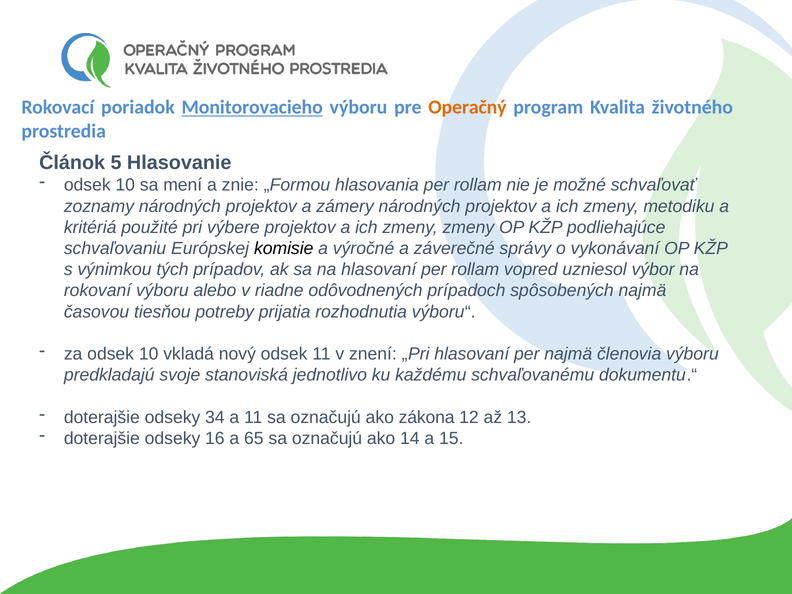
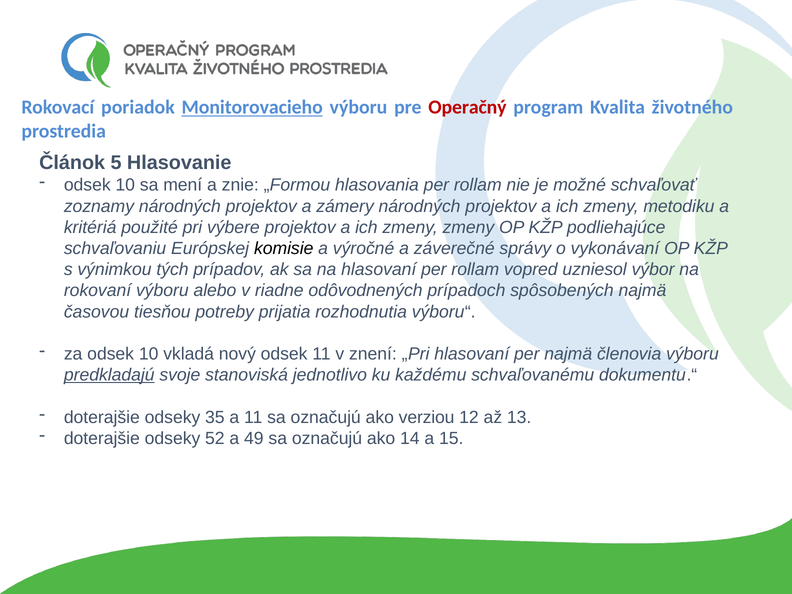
Operačný colour: orange -> red
predkladajú underline: none -> present
34: 34 -> 35
zákona: zákona -> verziou
16: 16 -> 52
65: 65 -> 49
